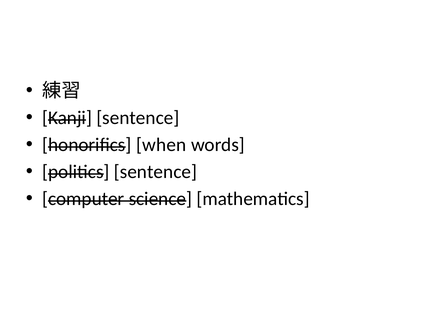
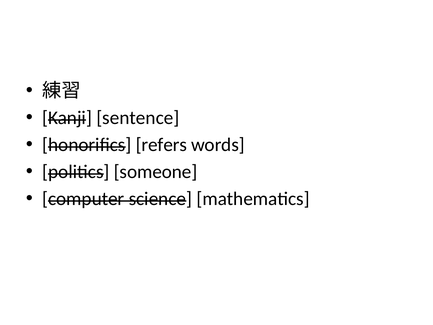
when: when -> refers
politics sentence: sentence -> someone
